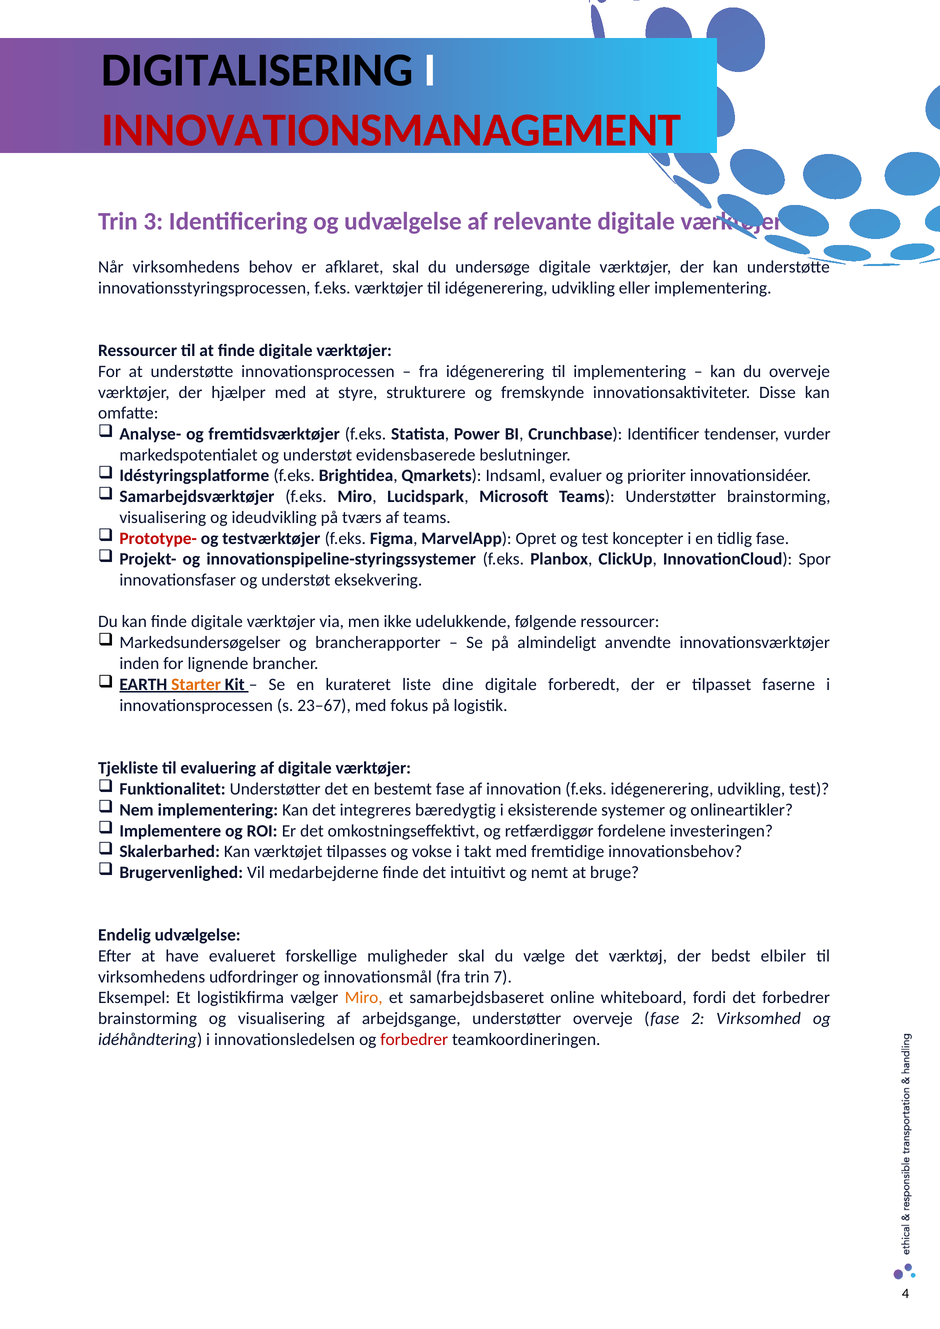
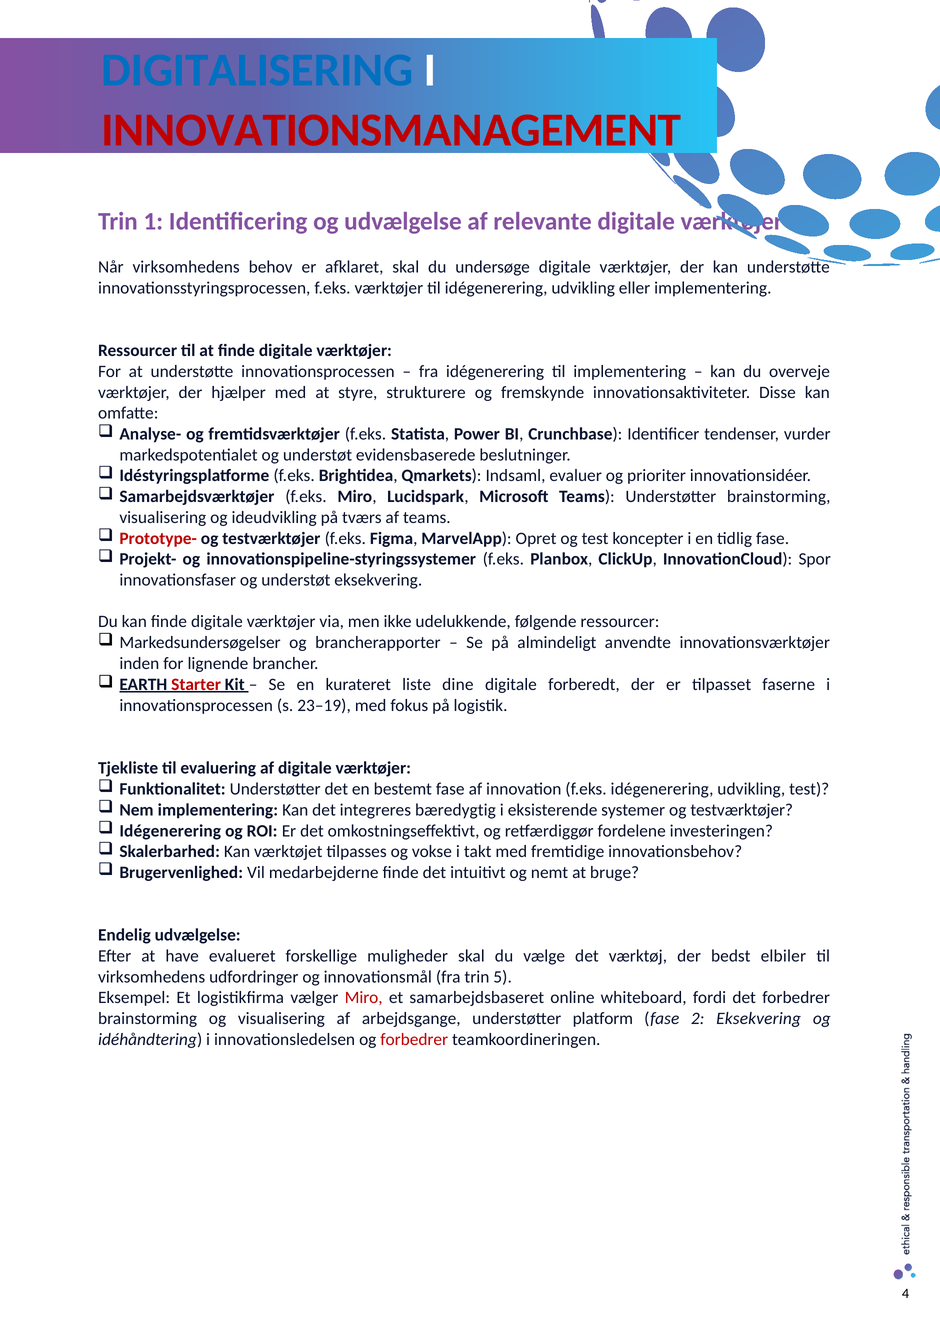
DIGITALISERING colour: black -> blue
3: 3 -> 1
Starter colour: orange -> red
23–67: 23–67 -> 23–19
systemer og onlineartikler: onlineartikler -> testværktøjer
Implementere at (170, 831): Implementere -> Idégenerering
7: 7 -> 5
Miro at (364, 998) colour: orange -> red
understøtter overveje: overveje -> platform
2 Virksomhed: Virksomhed -> Eksekvering
